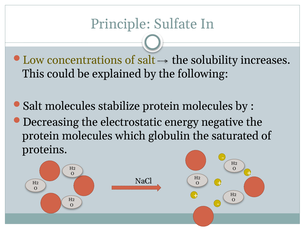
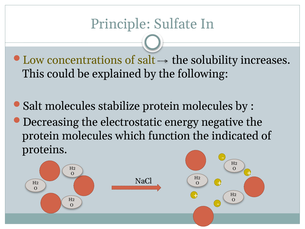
globulin: globulin -> function
saturated: saturated -> indicated
